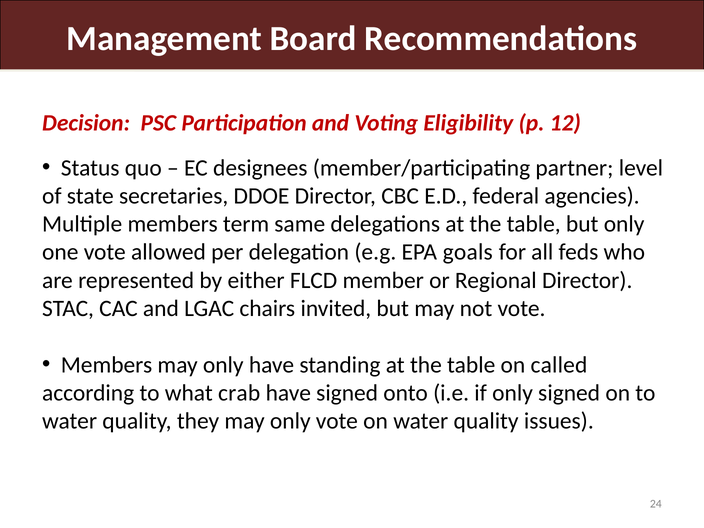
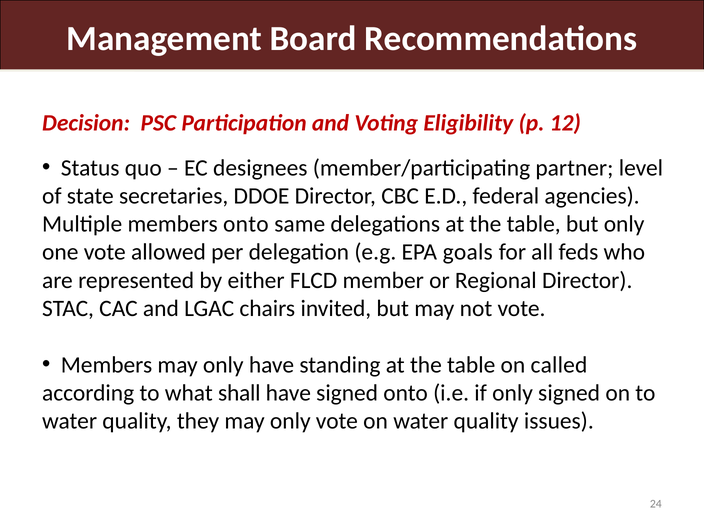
members term: term -> onto
crab: crab -> shall
